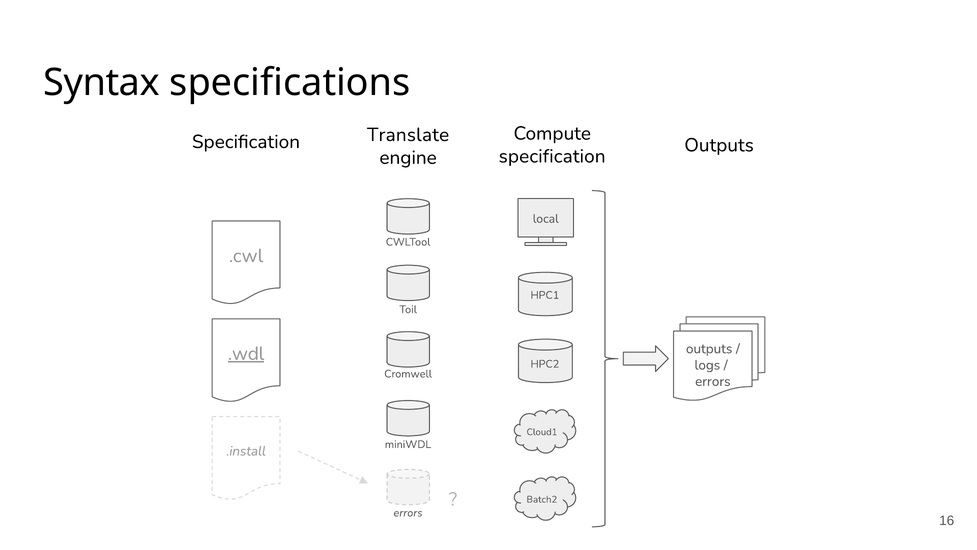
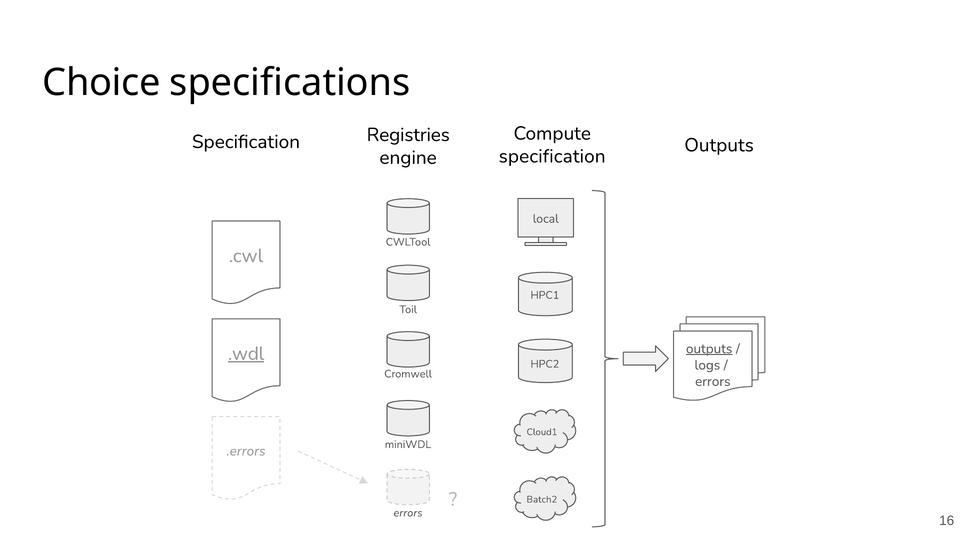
Syntax: Syntax -> Choice
Translate: Translate -> Registries
outputs at (709, 349) underline: none -> present
.install: .install -> .errors
